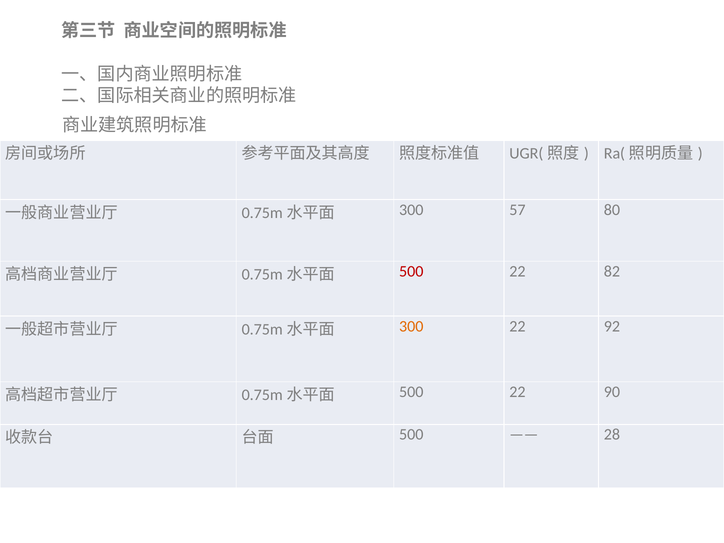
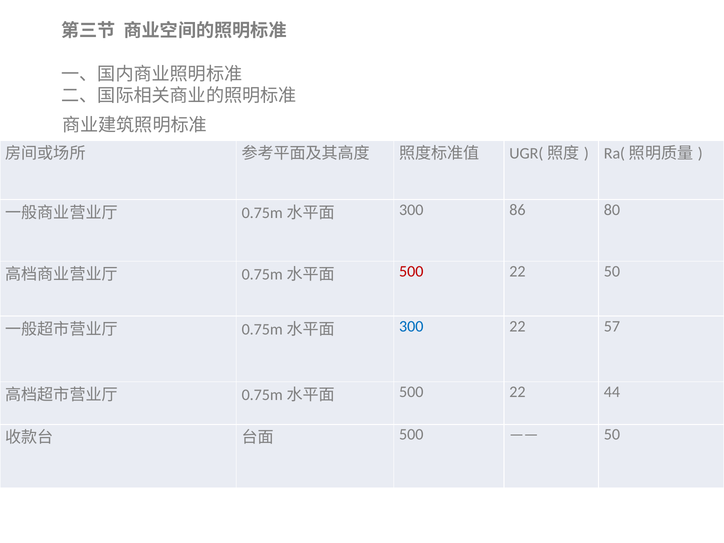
57: 57 -> 86
22 82: 82 -> 50
300 at (411, 326) colour: orange -> blue
92: 92 -> 57
90: 90 -> 44
28 at (612, 434): 28 -> 50
